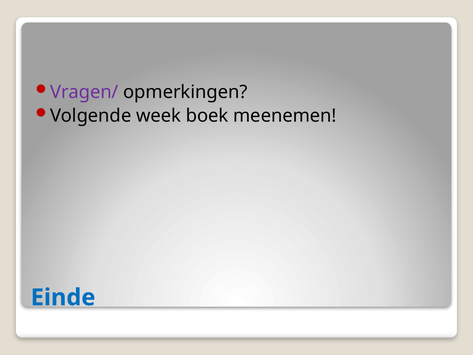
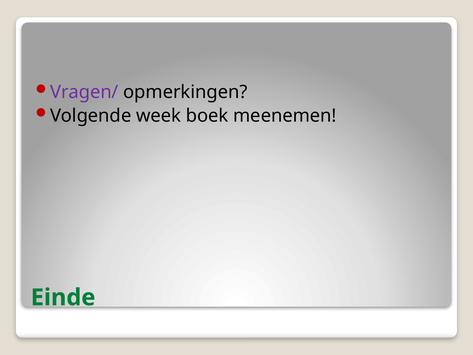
Einde colour: blue -> green
